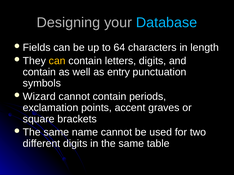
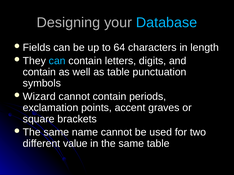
can at (57, 61) colour: yellow -> light blue
as entry: entry -> table
different digits: digits -> value
